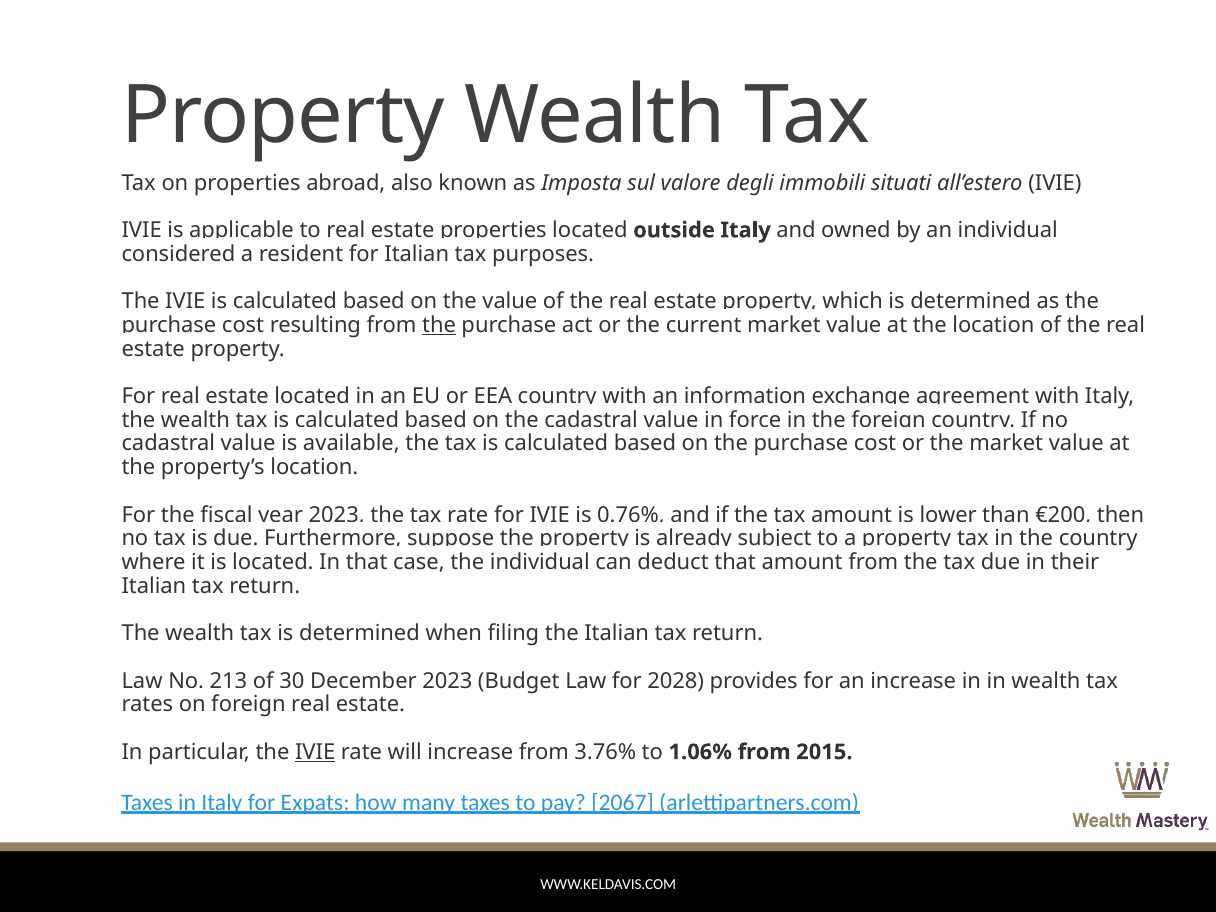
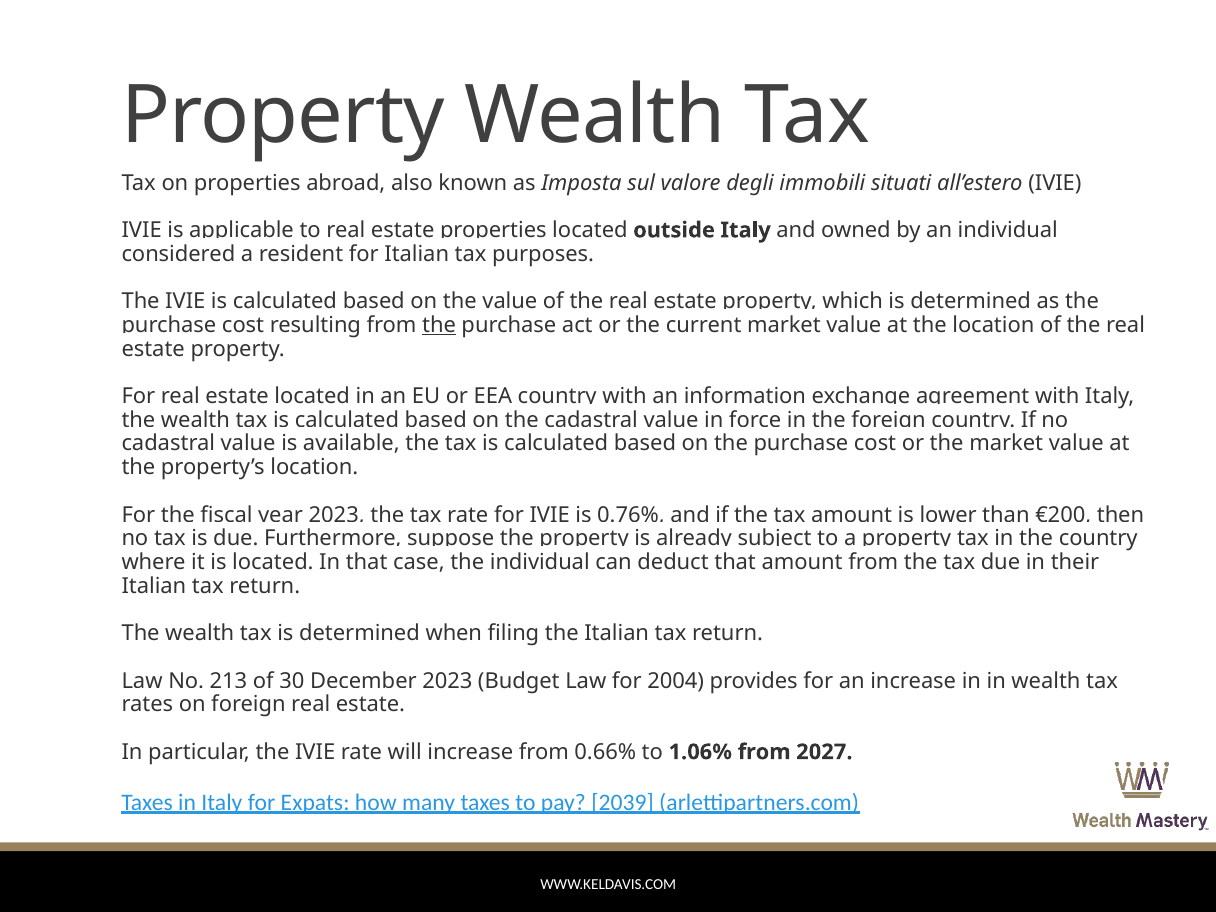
2028: 2028 -> 2004
IVIE at (315, 752) underline: present -> none
3.76%: 3.76% -> 0.66%
2015: 2015 -> 2027
2067: 2067 -> 2039
